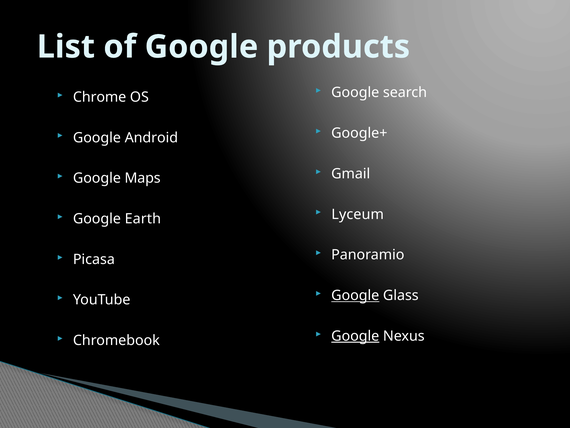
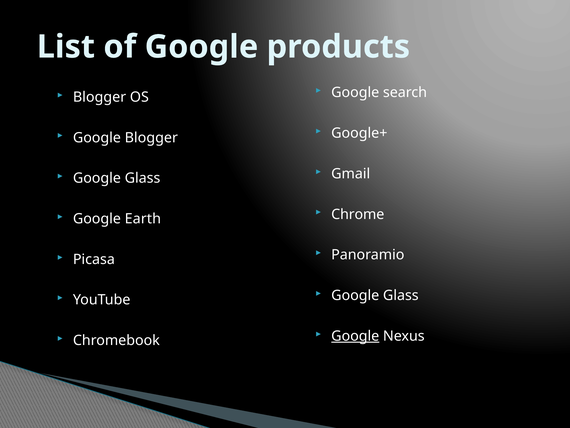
Chrome at (100, 97): Chrome -> Blogger
Google Android: Android -> Blogger
Maps at (143, 178): Maps -> Glass
Lyceum: Lyceum -> Chrome
Google at (355, 295) underline: present -> none
